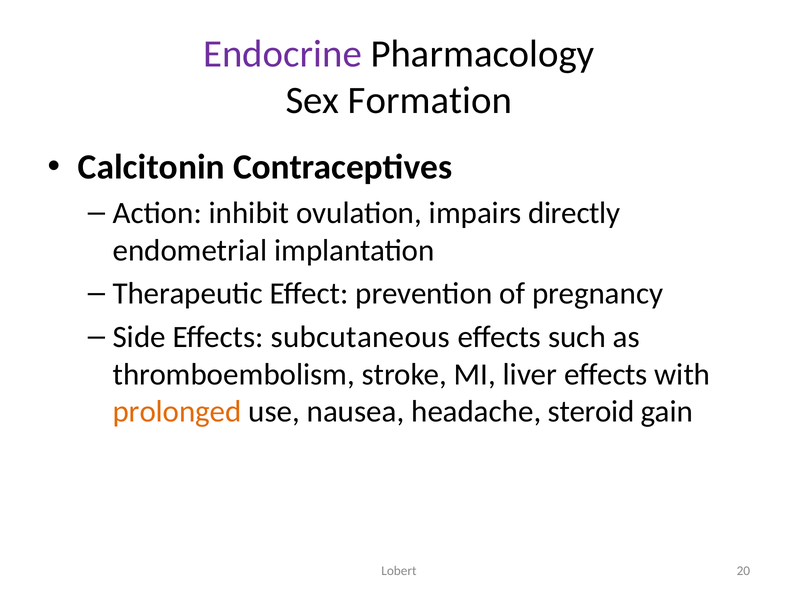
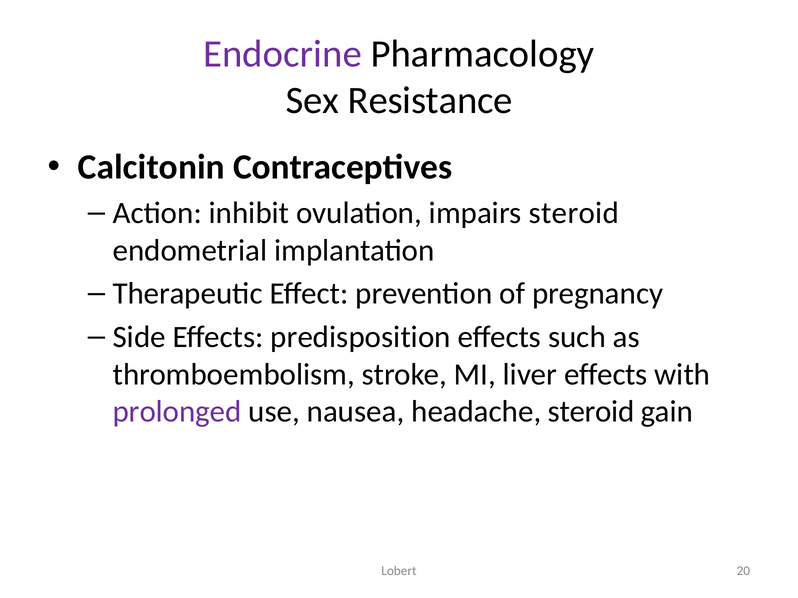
Formation: Formation -> Resistance
impairs directly: directly -> steroid
subcutaneous: subcutaneous -> predisposition
prolonged colour: orange -> purple
